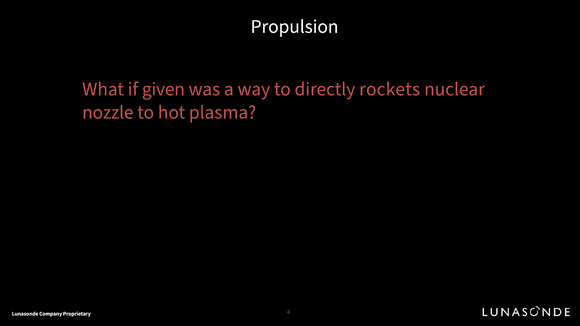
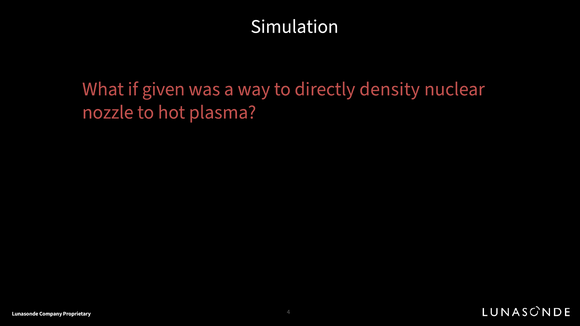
Propulsion: Propulsion -> Simulation
rockets: rockets -> density
